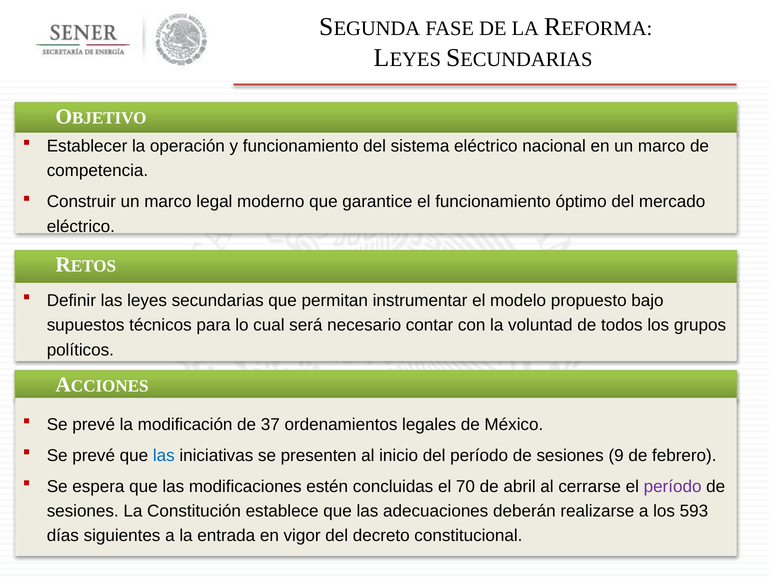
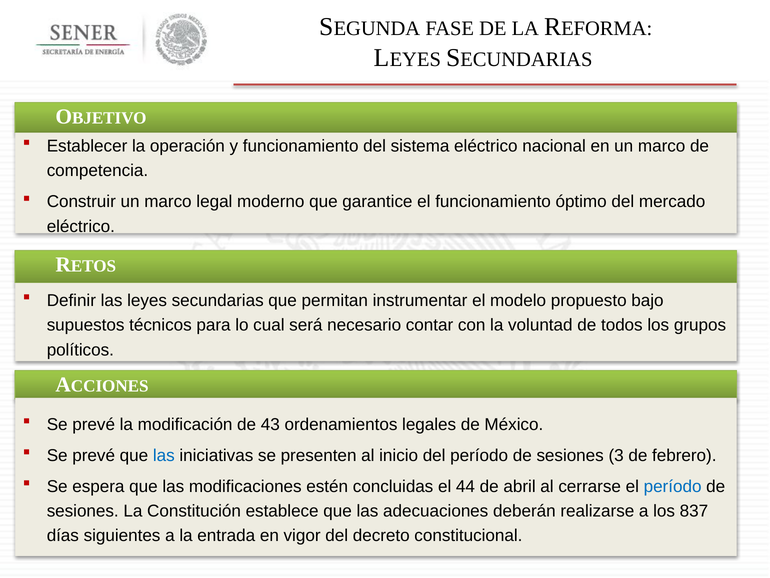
37: 37 -> 43
9: 9 -> 3
70: 70 -> 44
período at (673, 486) colour: purple -> blue
593: 593 -> 837
